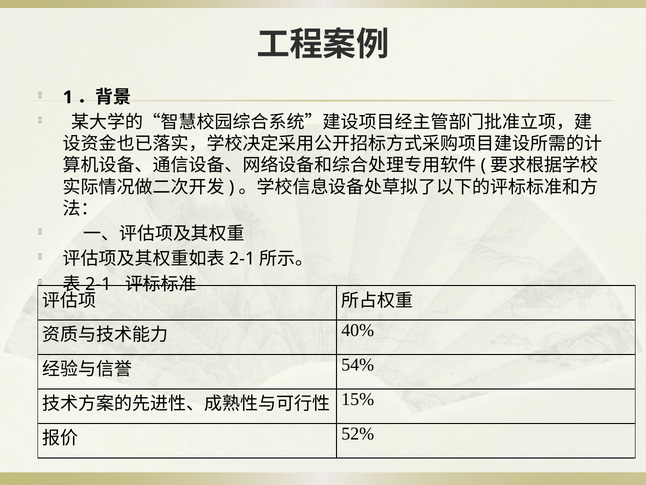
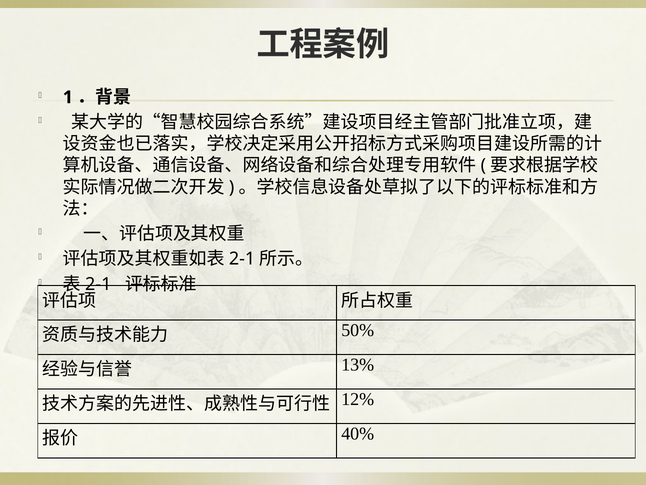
40%: 40% -> 50%
54%: 54% -> 13%
15%: 15% -> 12%
52%: 52% -> 40%
